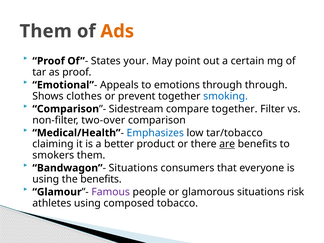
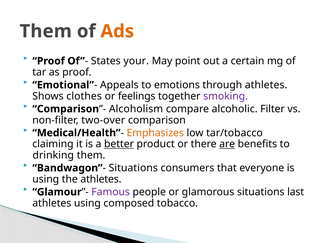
through through: through -> athletes
prevent: prevent -> feelings
smoking colour: blue -> purple
Sidestream: Sidestream -> Alcoholism
compare together: together -> alcoholic
Emphasizes colour: blue -> orange
better underline: none -> present
smokers: smokers -> drinking
the benefits: benefits -> athletes
risk: risk -> last
